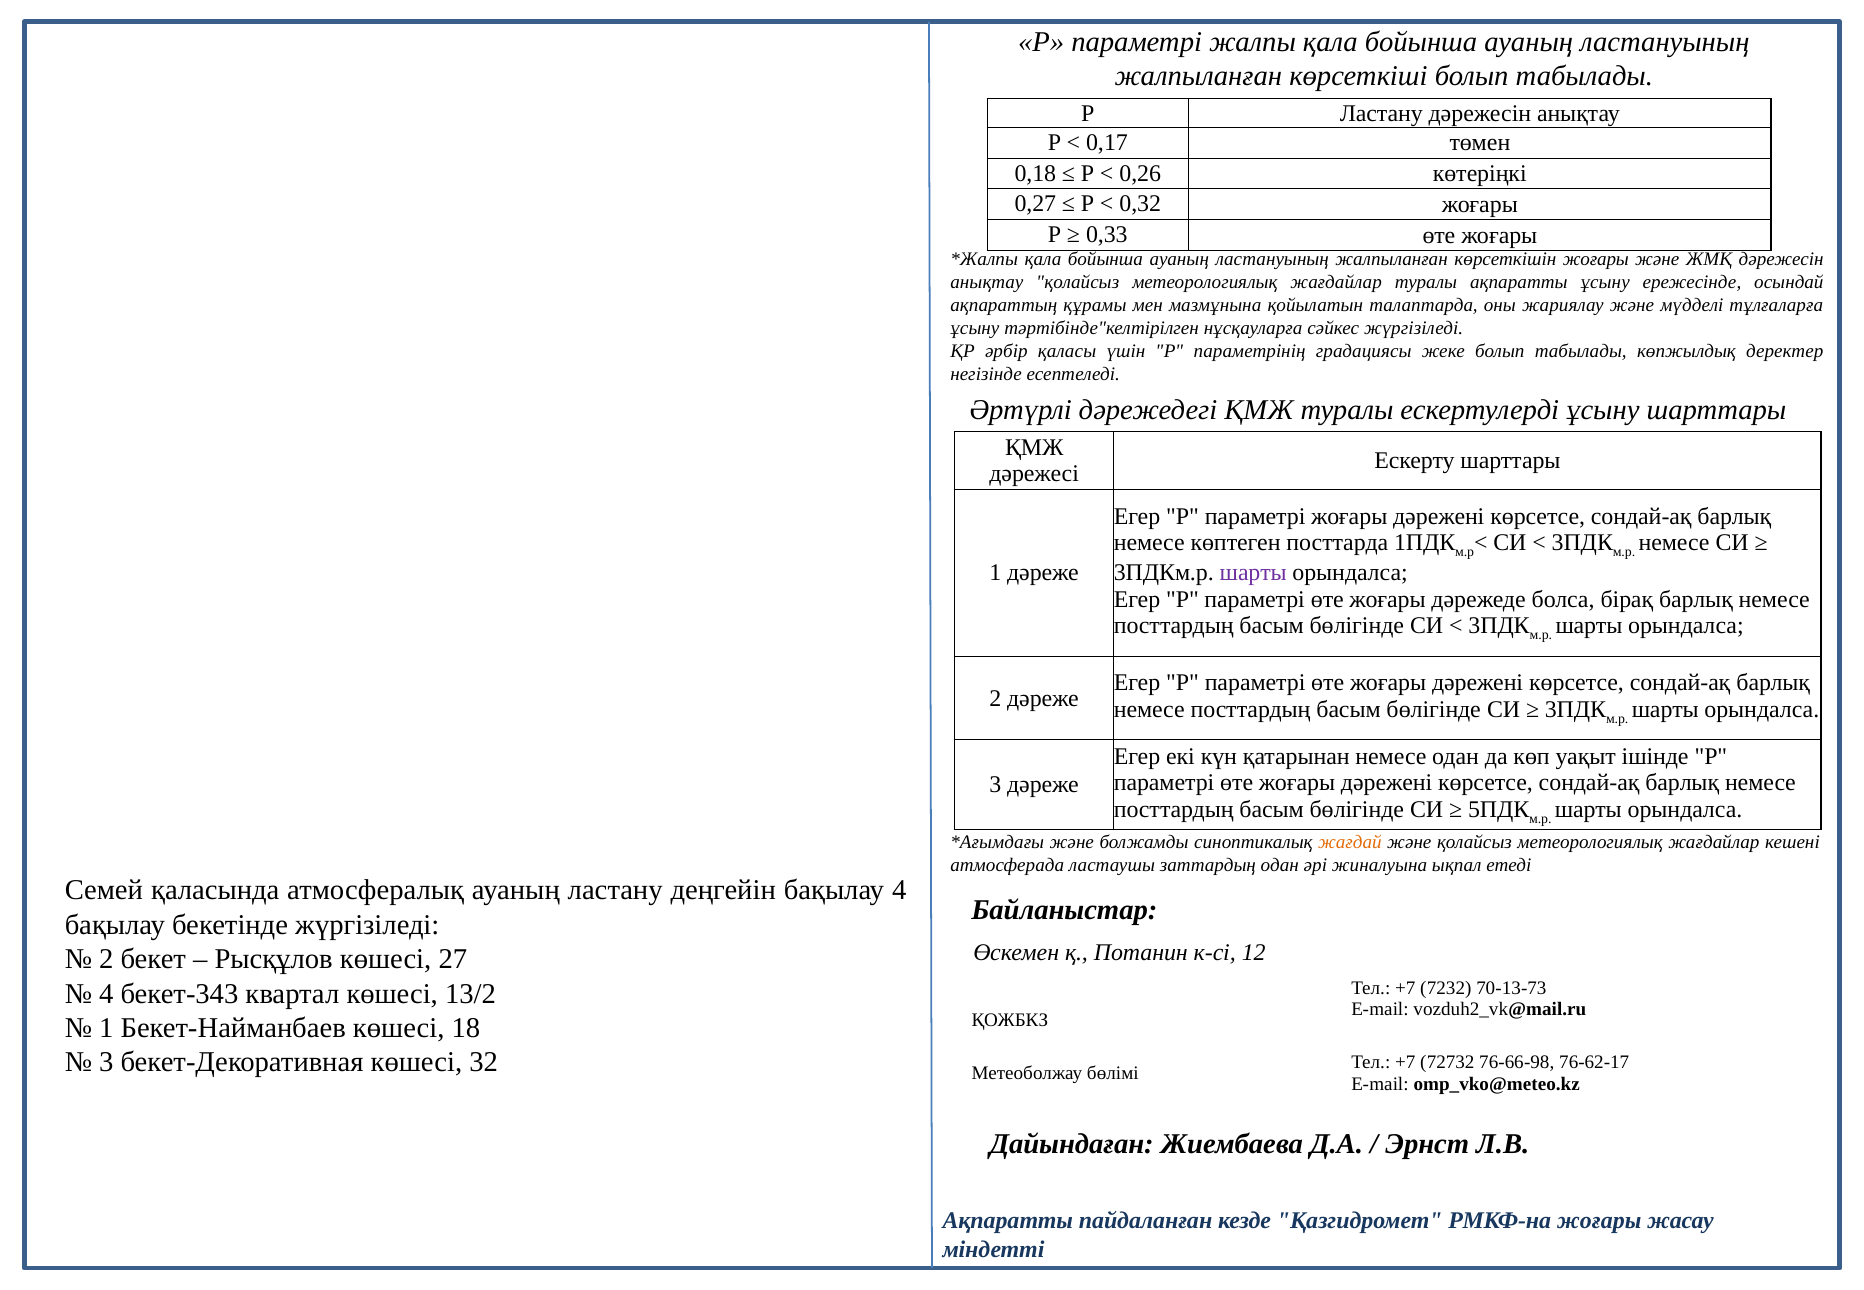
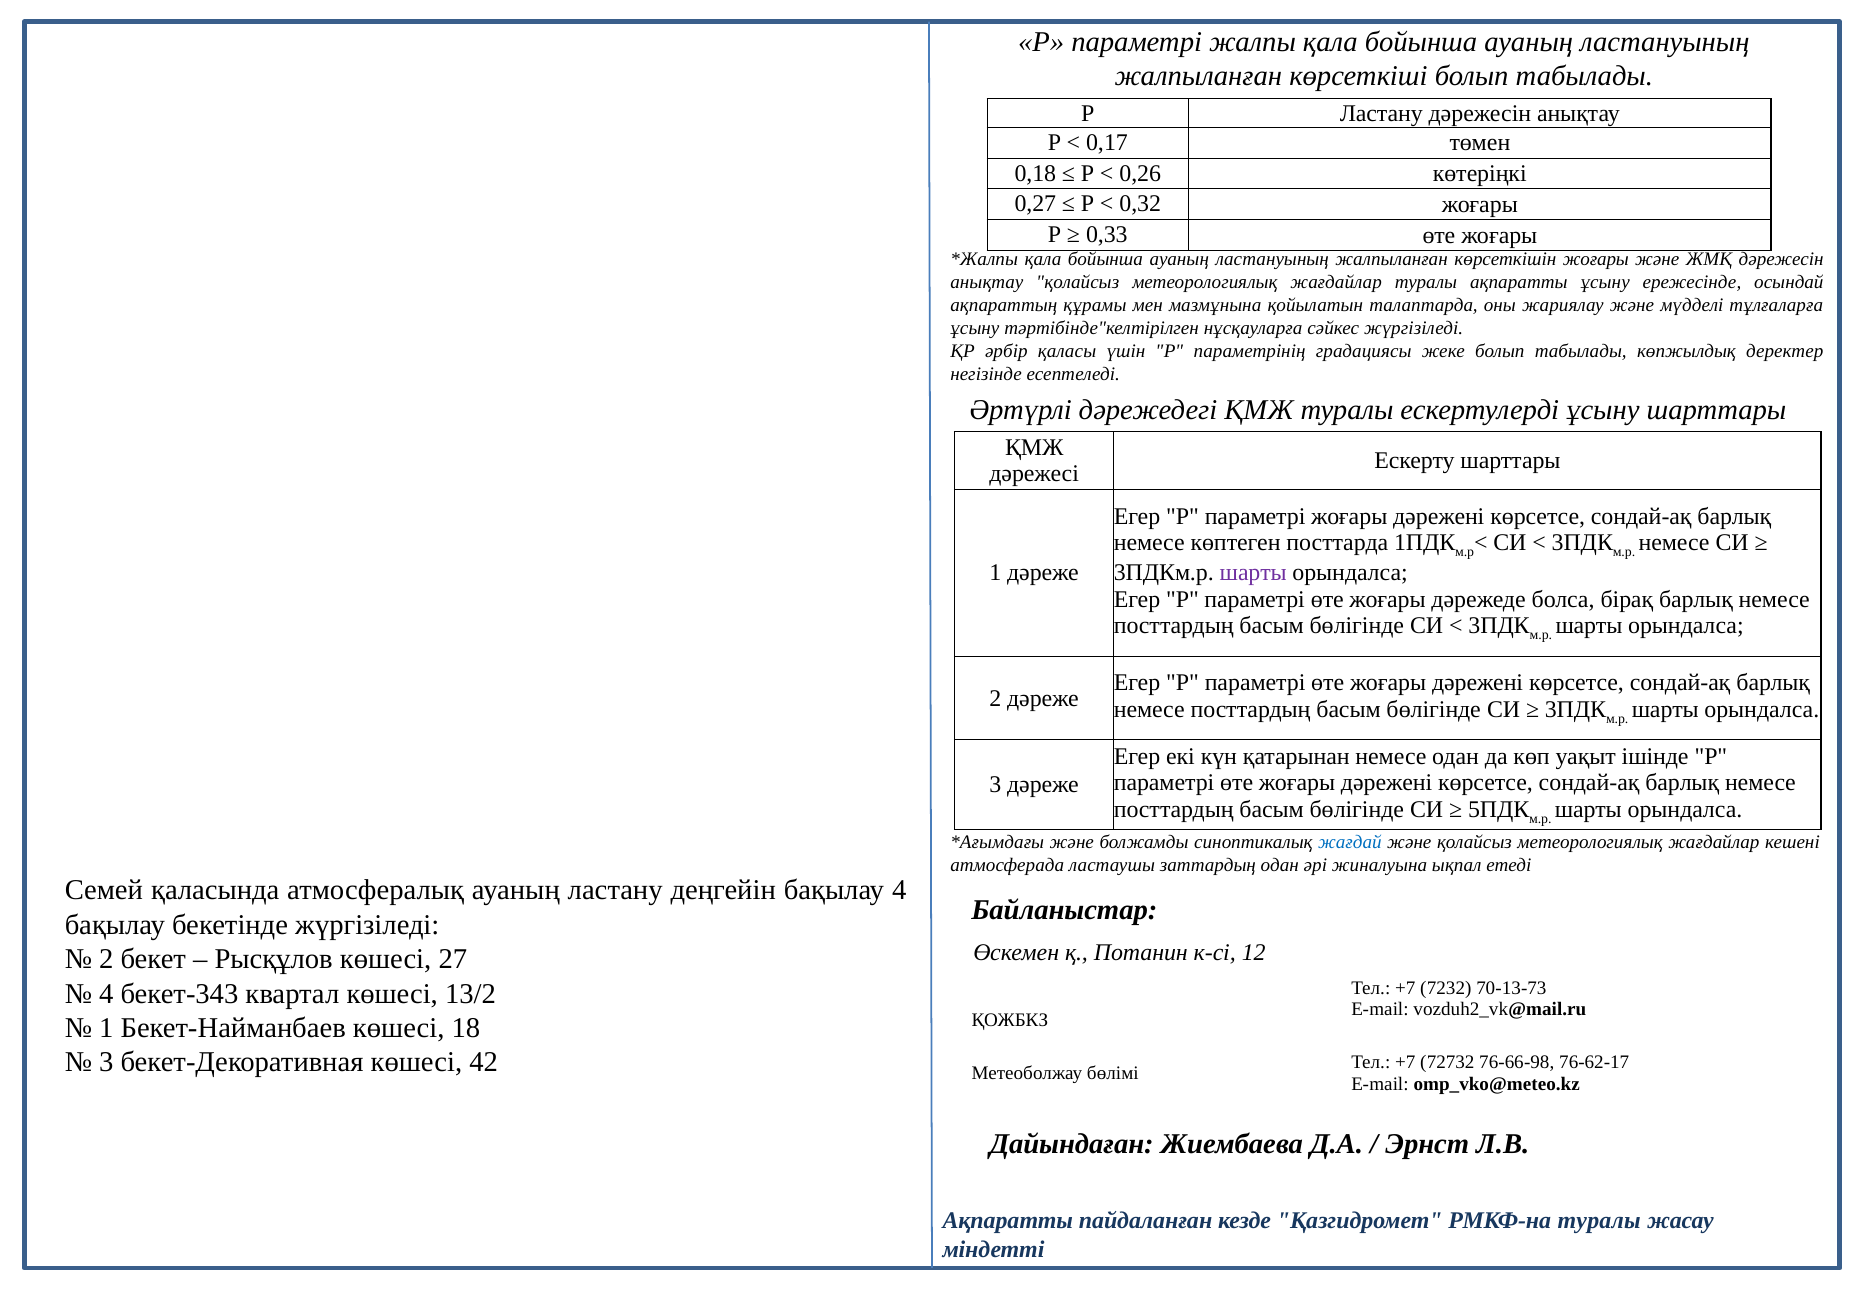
жағдай colour: orange -> blue
32: 32 -> 42
РМКФ-на жоғары: жоғары -> туралы
